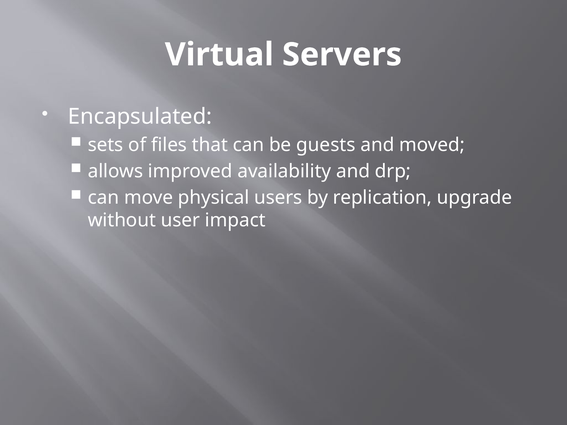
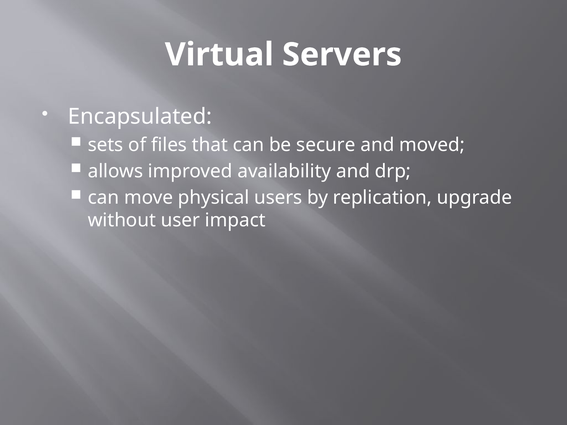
guests: guests -> secure
